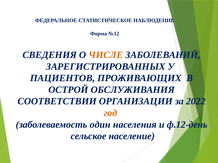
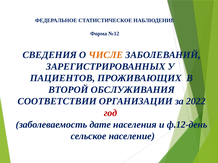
ОСТРОЙ: ОСТРОЙ -> ВТОРОЙ
год colour: orange -> red
один: один -> дате
